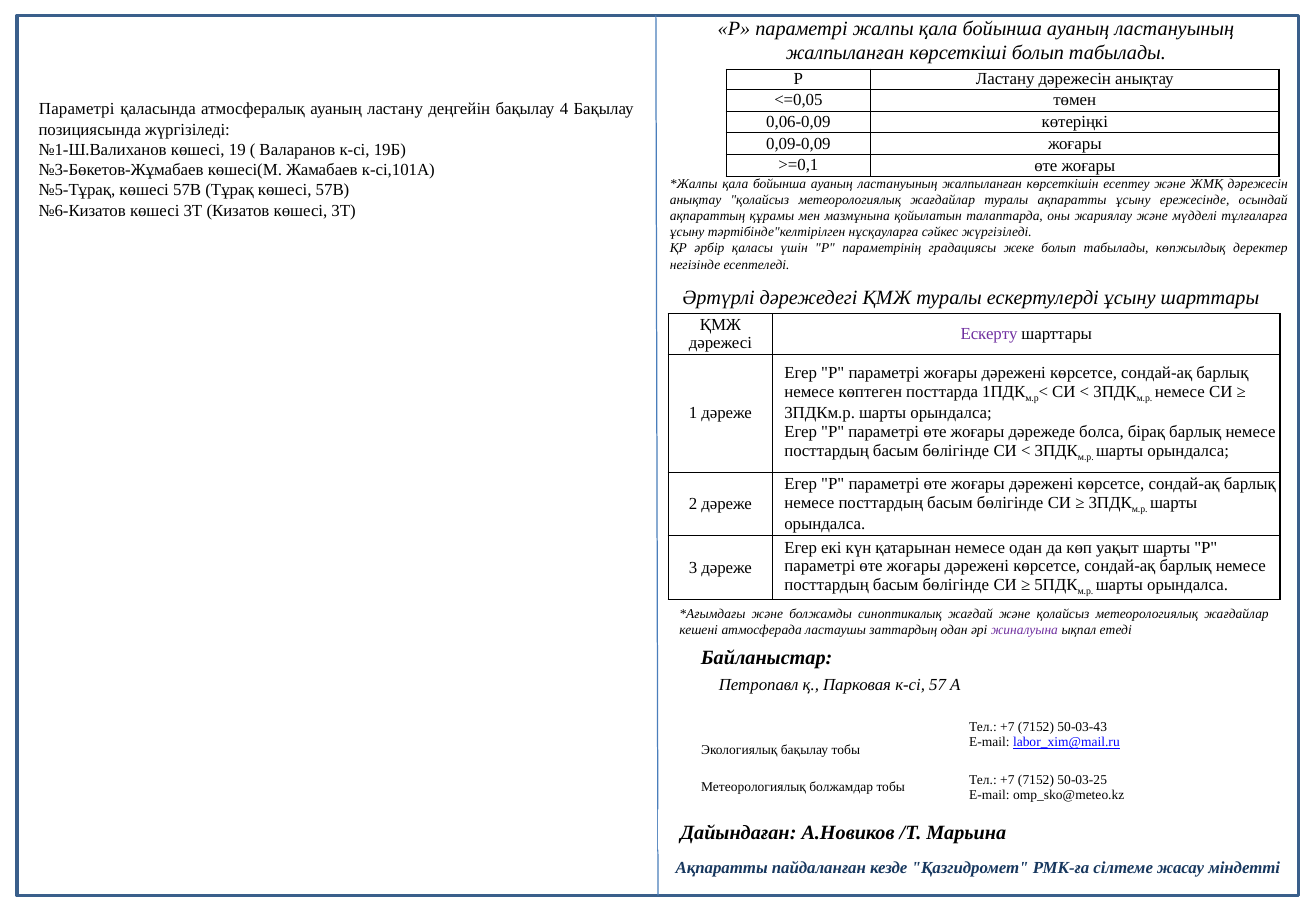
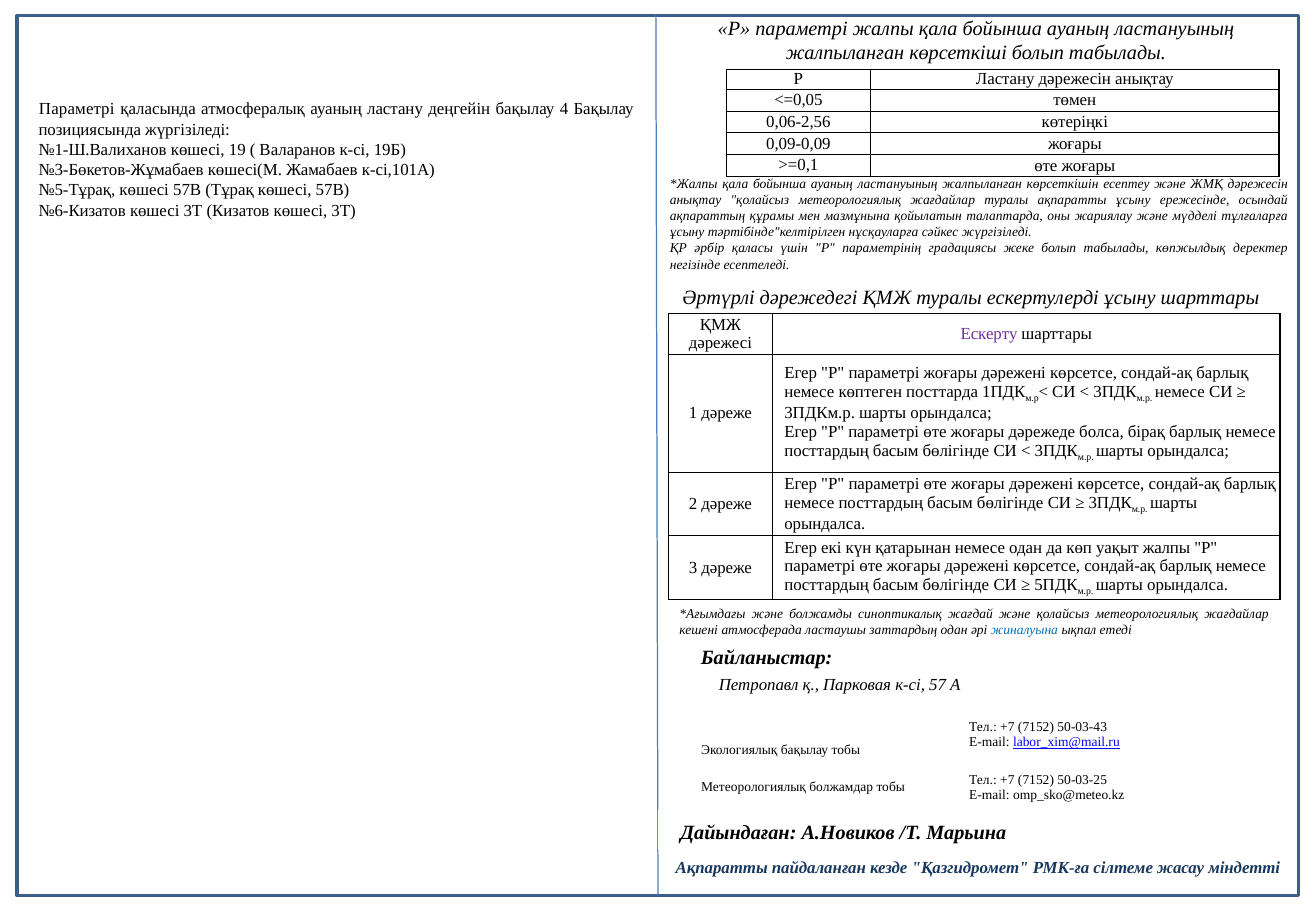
0,06-0,09: 0,06-0,09 -> 0,06-2,56
уақыт шарты: шарты -> жалпы
жиналуына colour: purple -> blue
